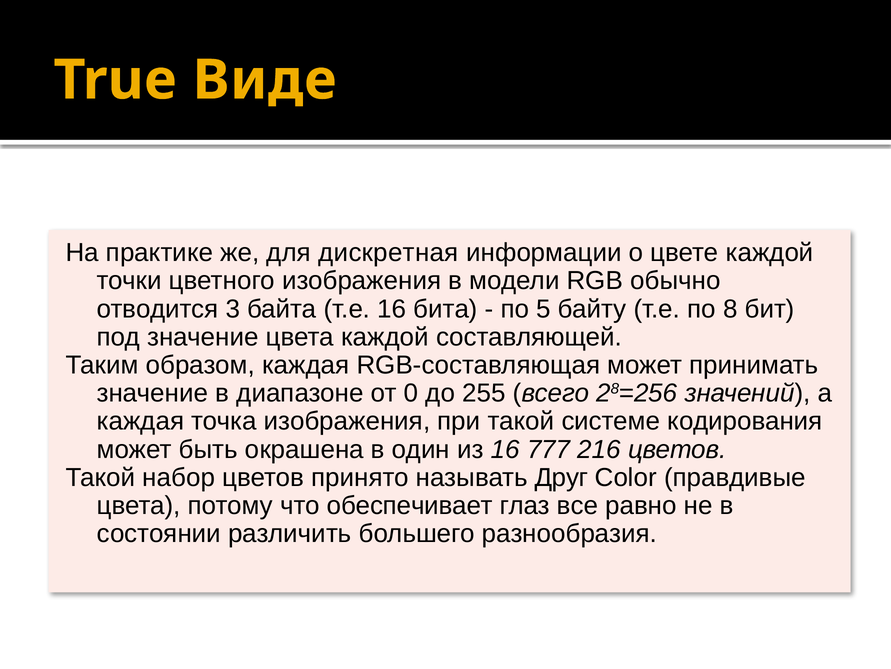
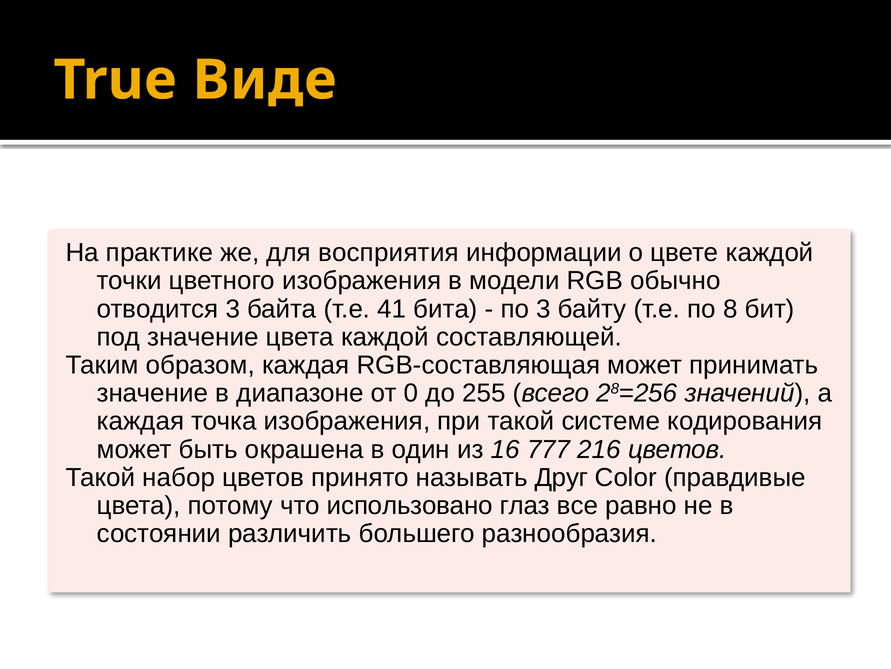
дискретная: дискретная -> восприятия
т.е 16: 16 -> 41
по 5: 5 -> 3
обеспечивает: обеспечивает -> использовано
